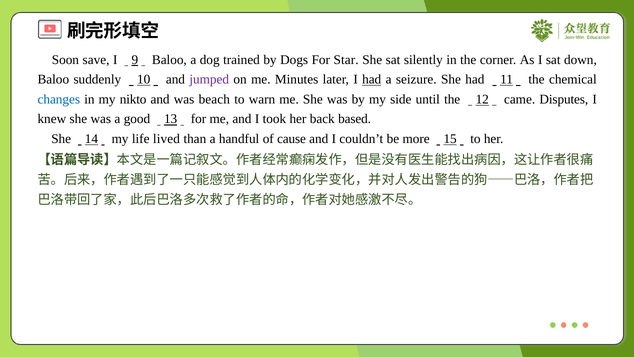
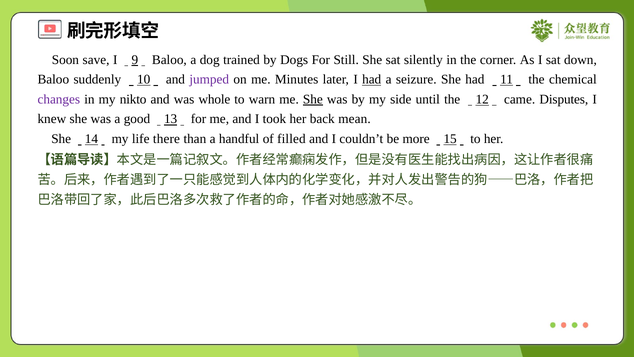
Star: Star -> Still
changes colour: blue -> purple
beach: beach -> whole
She at (313, 99) underline: none -> present
based: based -> mean
lived: lived -> there
cause: cause -> filled
